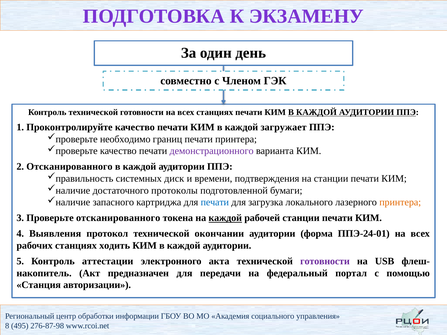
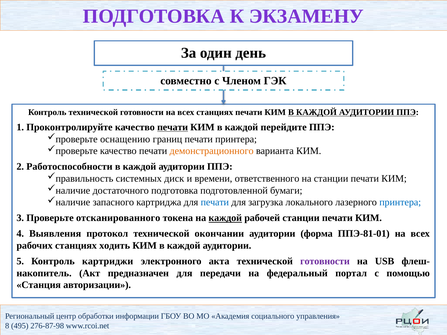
печати at (173, 127) underline: none -> present
загружает: загружает -> перейдите
необходимо: необходимо -> оснащению
демонстрационного colour: purple -> orange
2 Отсканированного: Отсканированного -> Работоспособности
подтверждения: подтверждения -> ответственного
достаточного протоколы: протоколы -> подготовка
принтера at (400, 203) colour: orange -> blue
ППЭ-24-01: ППЭ-24-01 -> ППЭ-81-01
аттестации: аттестации -> картриджи
